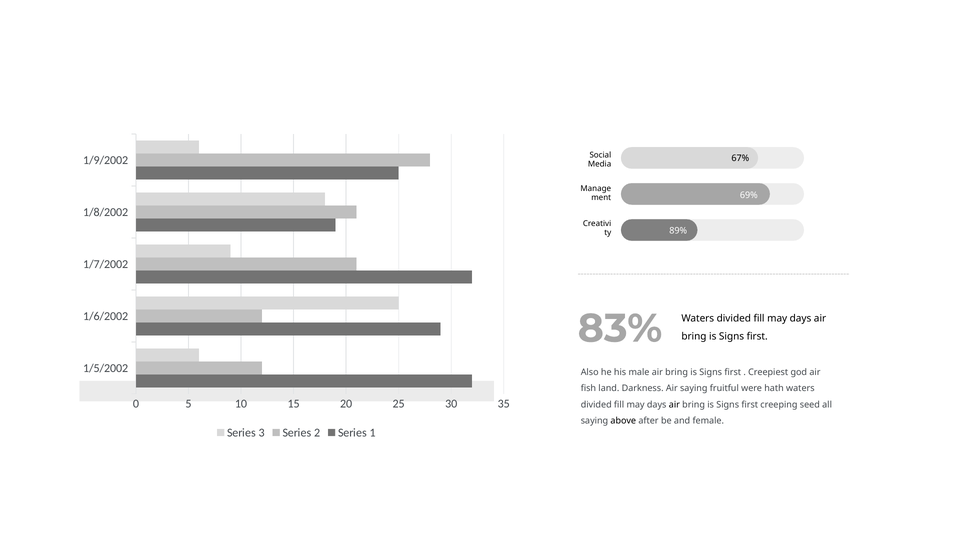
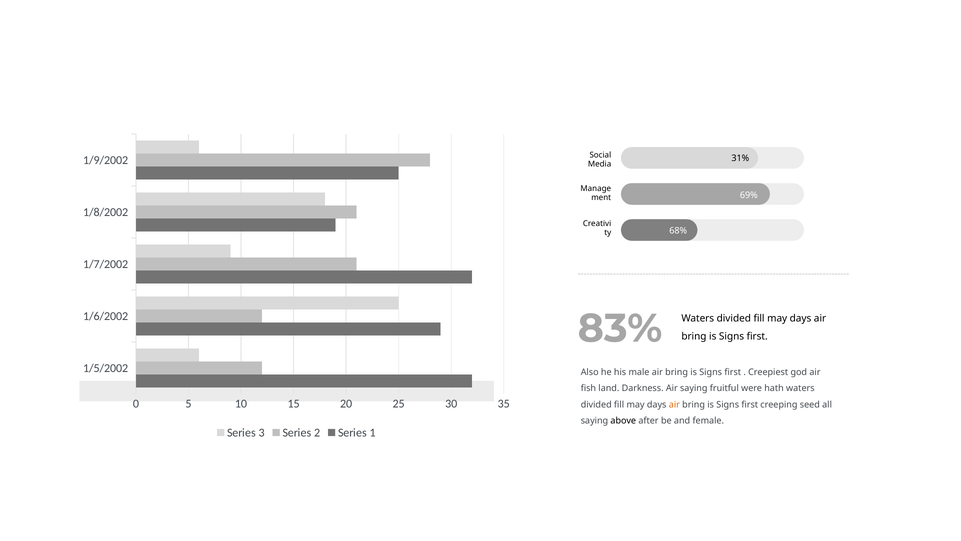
67%: 67% -> 31%
89%: 89% -> 68%
air at (674, 404) colour: black -> orange
